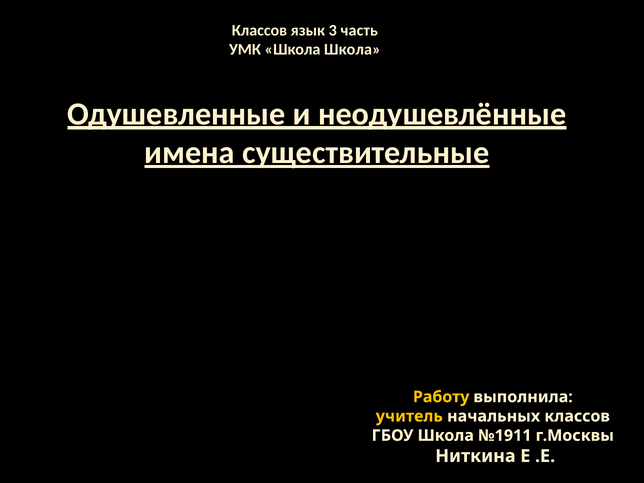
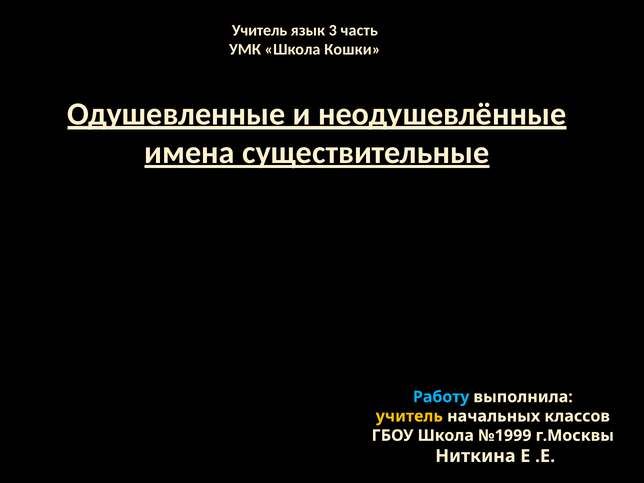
Классов at (260, 30): Классов -> Учитель
Школа Школа: Школа -> Кошки
Работу colour: yellow -> light blue
№1911: №1911 -> №1999
